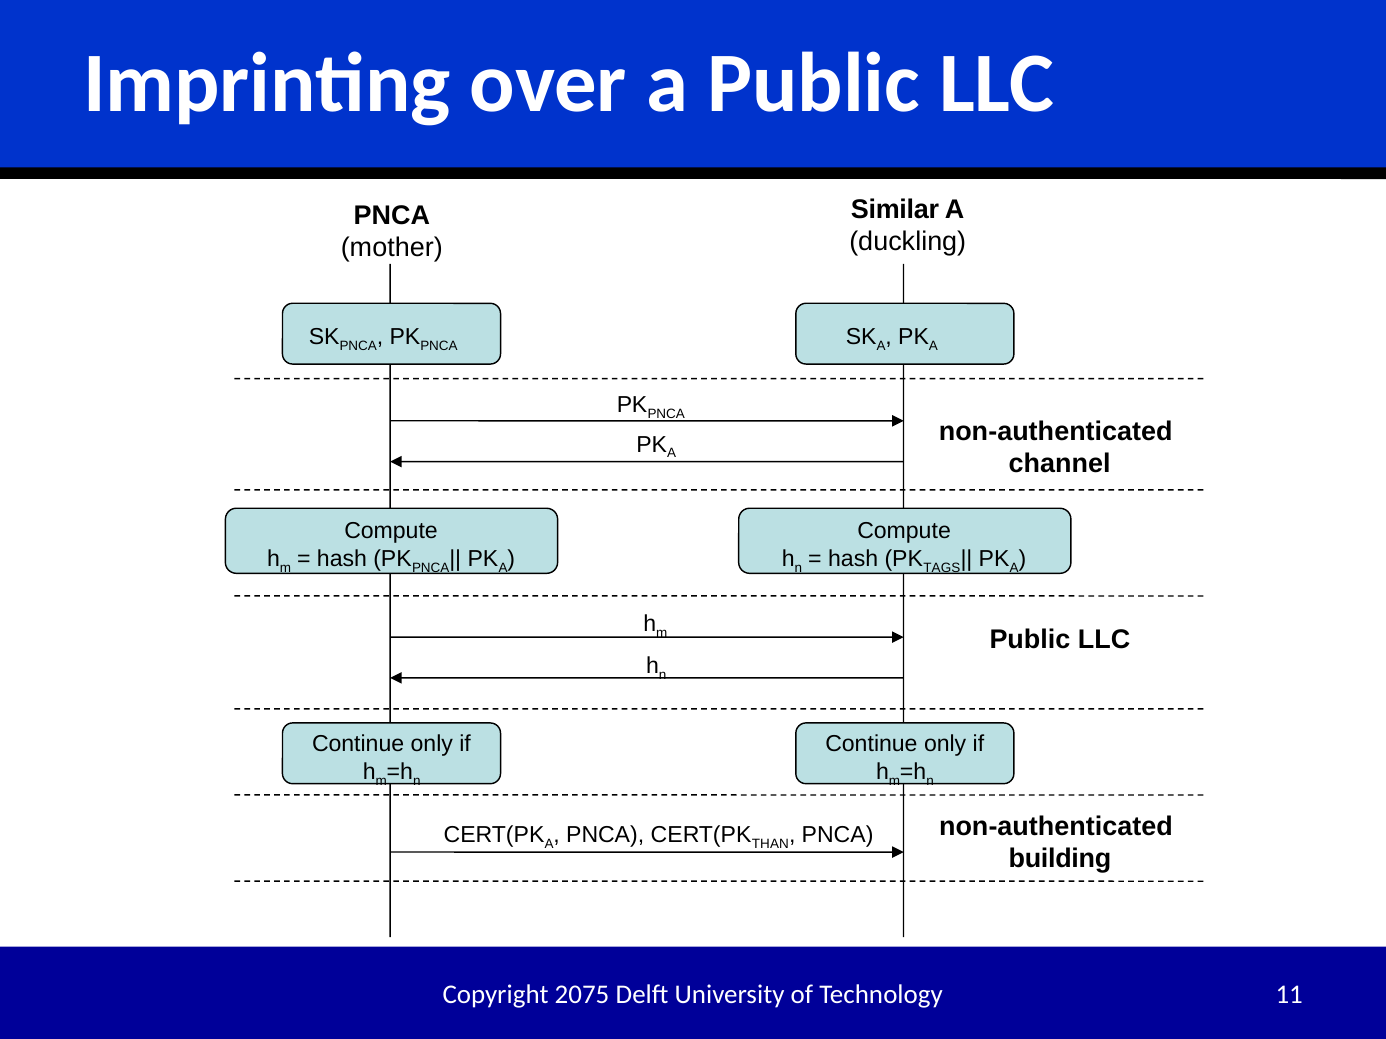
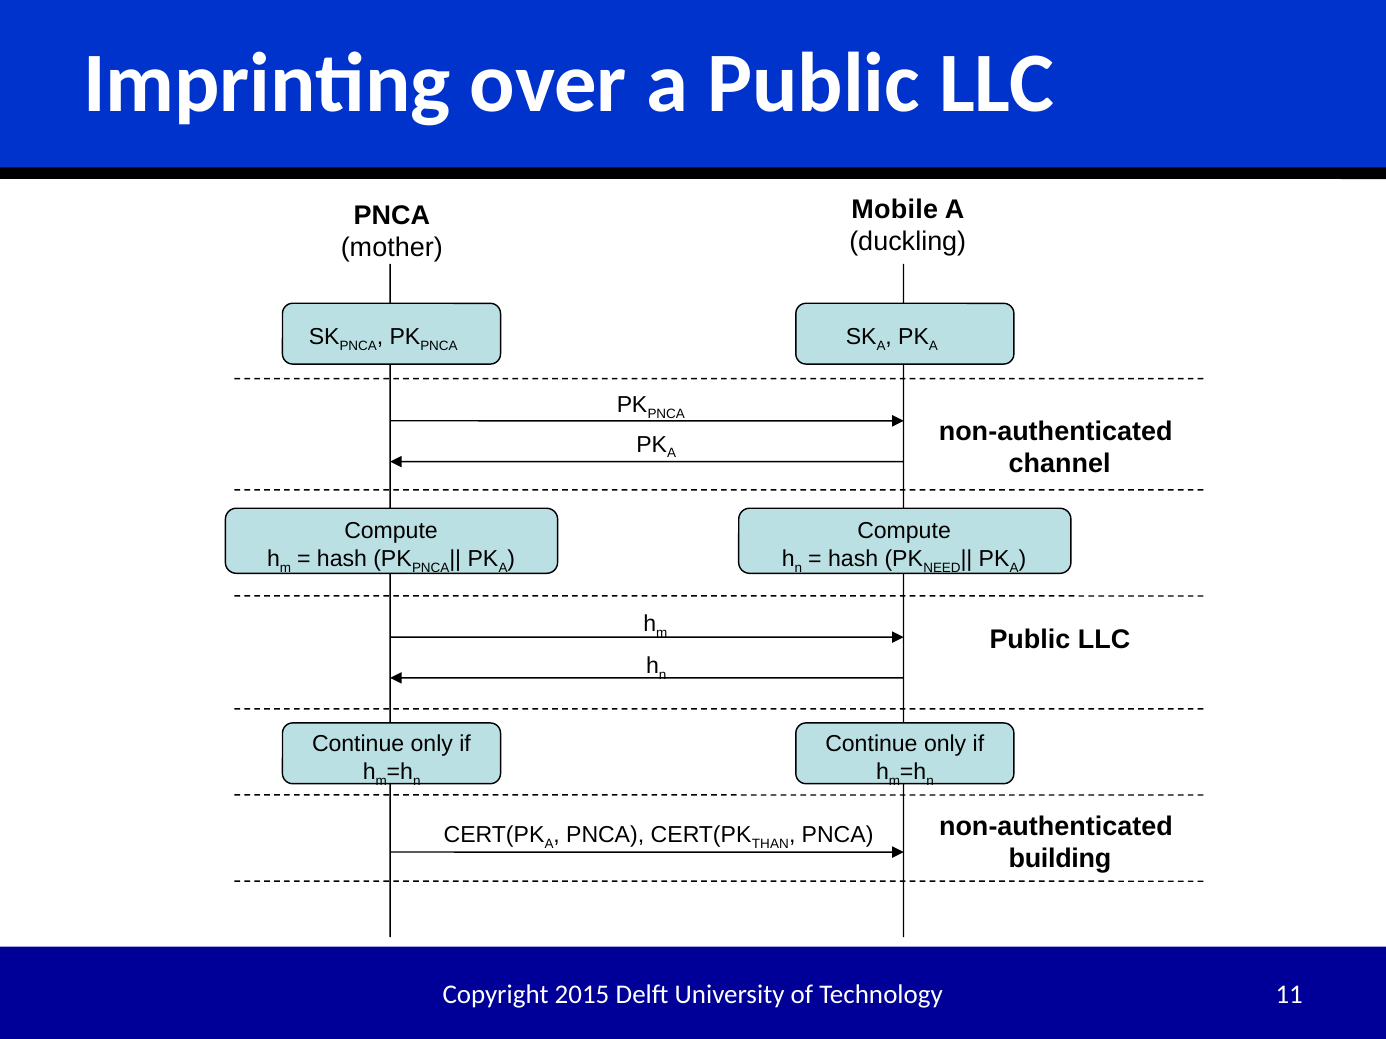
Similar: Similar -> Mobile
TAGS: TAGS -> NEED
2075: 2075 -> 2015
